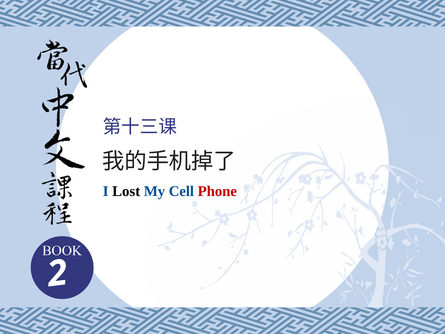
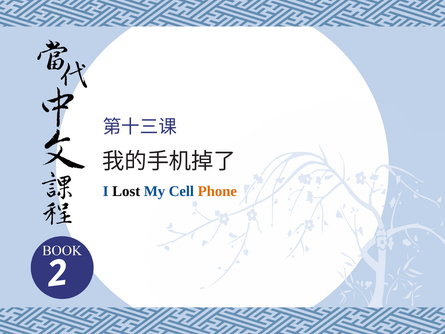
Phone colour: red -> orange
